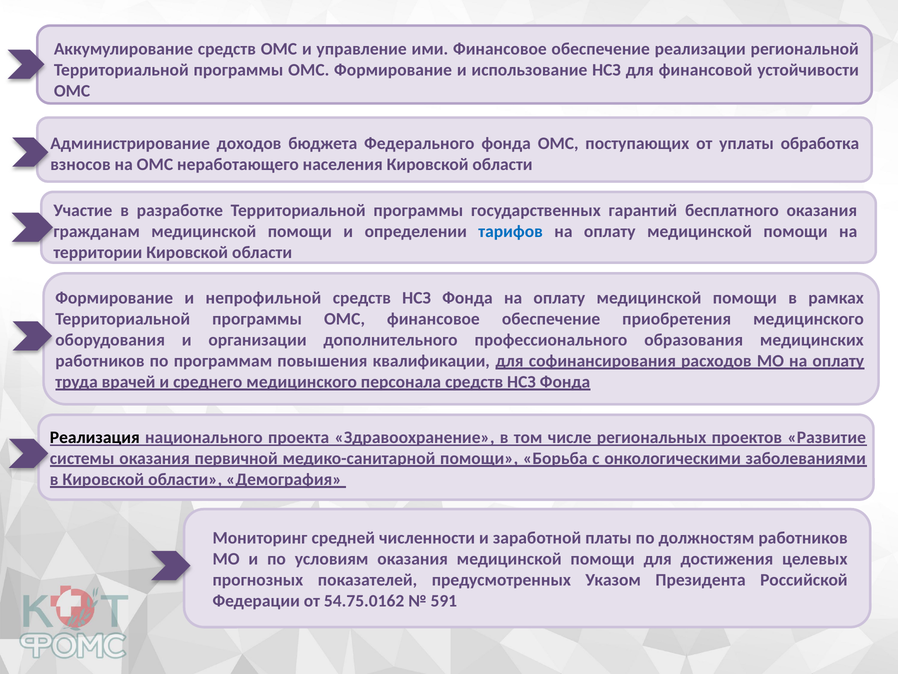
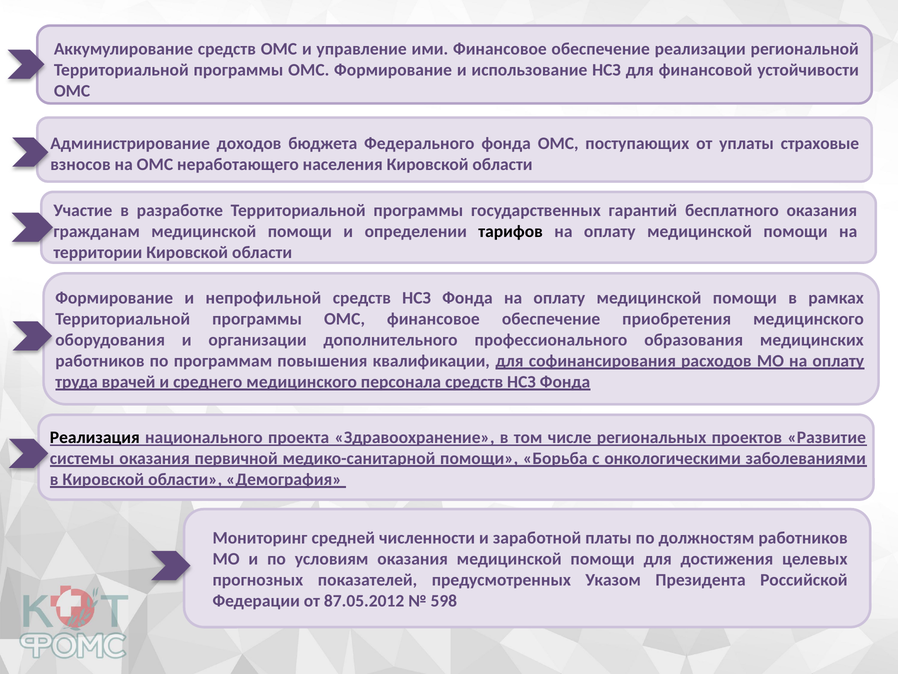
обработка: обработка -> страховые
тарифов colour: blue -> black
54.75.0162: 54.75.0162 -> 87.05.2012
591: 591 -> 598
